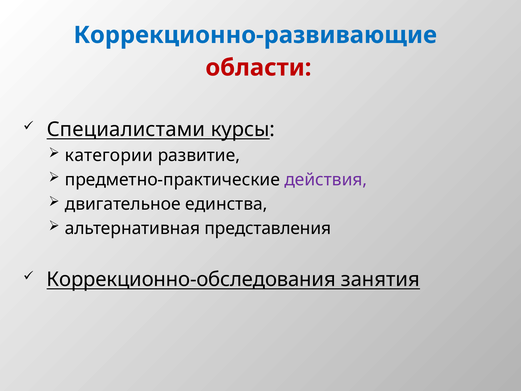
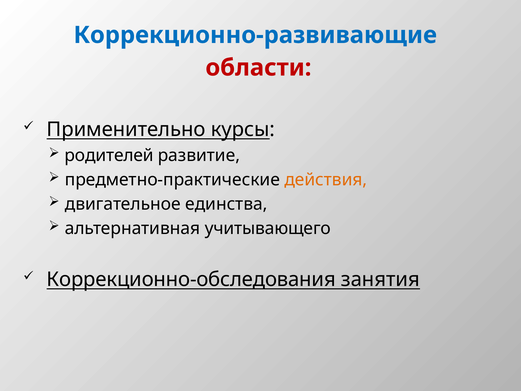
Специалистами: Специалистами -> Применительно
категории: категории -> родителей
действия colour: purple -> orange
представления: представления -> учитывающего
